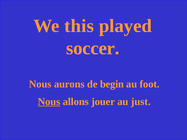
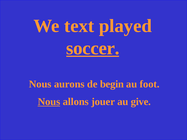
this: this -> text
soccer underline: none -> present
just: just -> give
